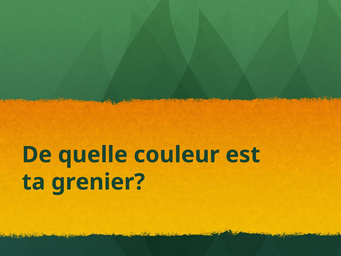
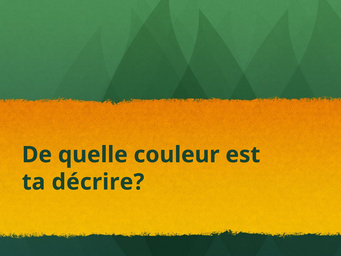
grenier: grenier -> décrire
